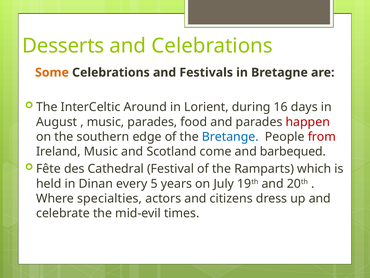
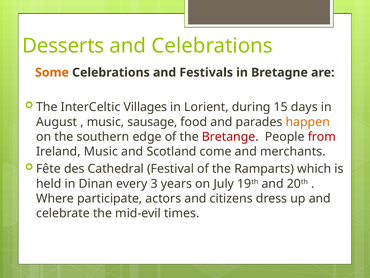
Around: Around -> Villages
16: 16 -> 15
music parades: parades -> sausage
happen colour: red -> orange
Bretange colour: blue -> red
barbequed: barbequed -> merchants
5: 5 -> 3
specialties: specialties -> participate
